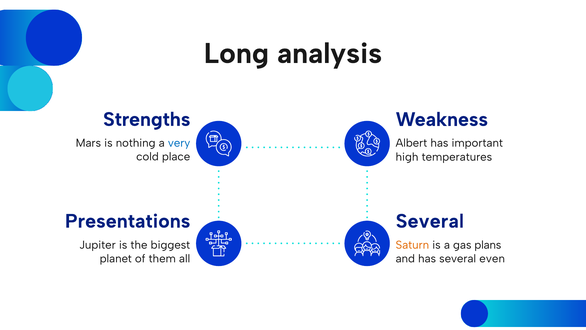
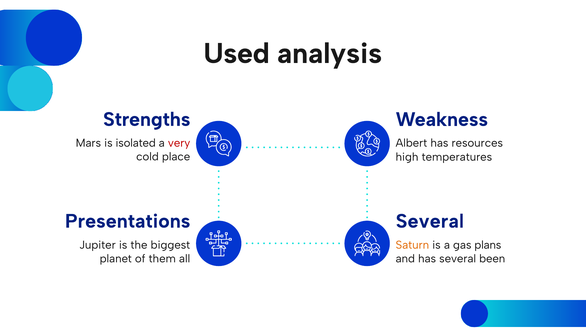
Long: Long -> Used
nothing: nothing -> isolated
very colour: blue -> red
important: important -> resources
even: even -> been
